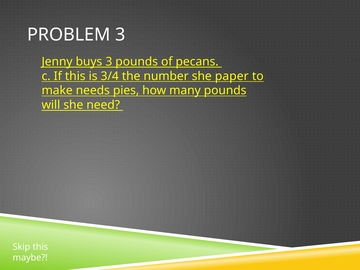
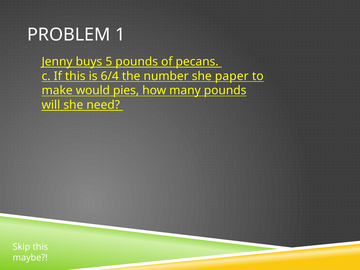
PROBLEM 3: 3 -> 1
buys 3: 3 -> 5
3/4: 3/4 -> 6/4
needs: needs -> would
